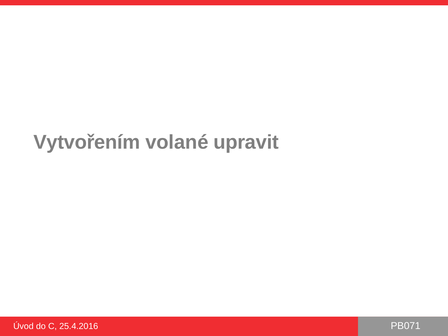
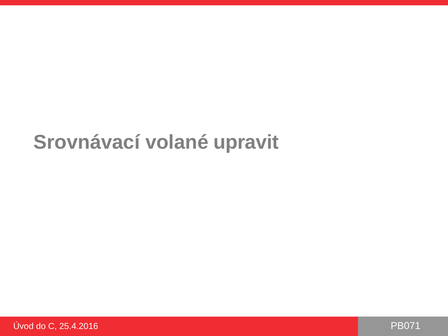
Vytvořením: Vytvořením -> Srovnávací
